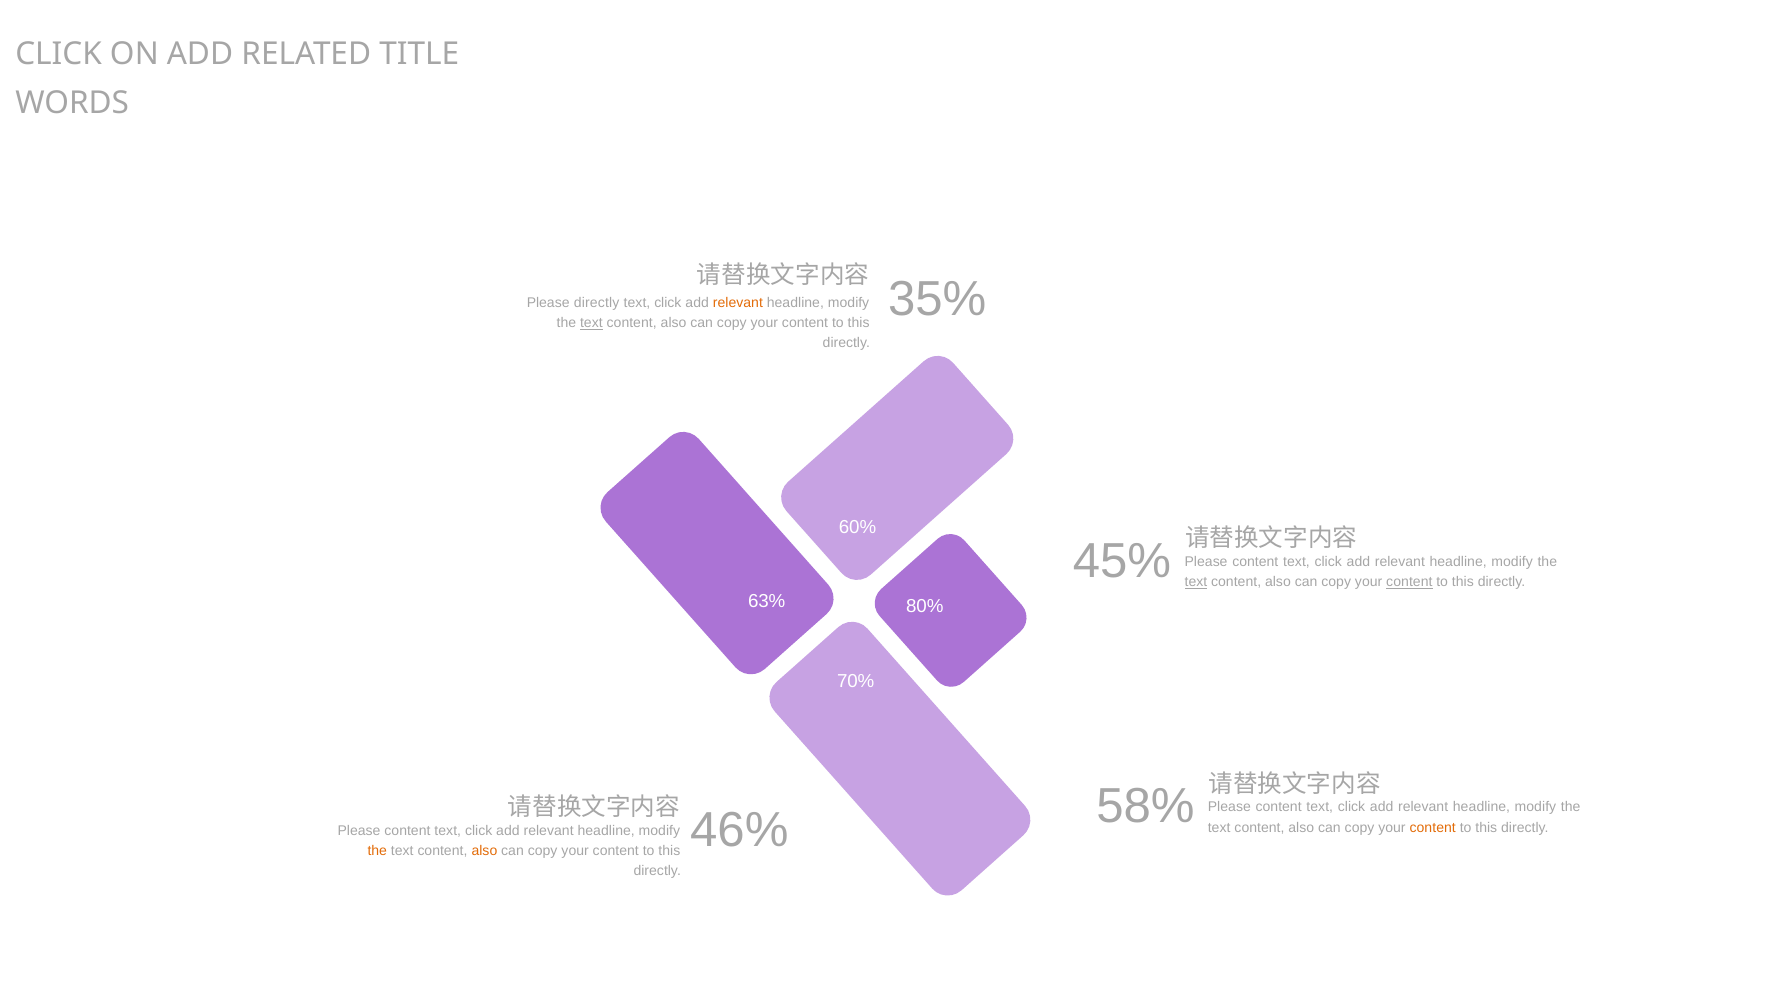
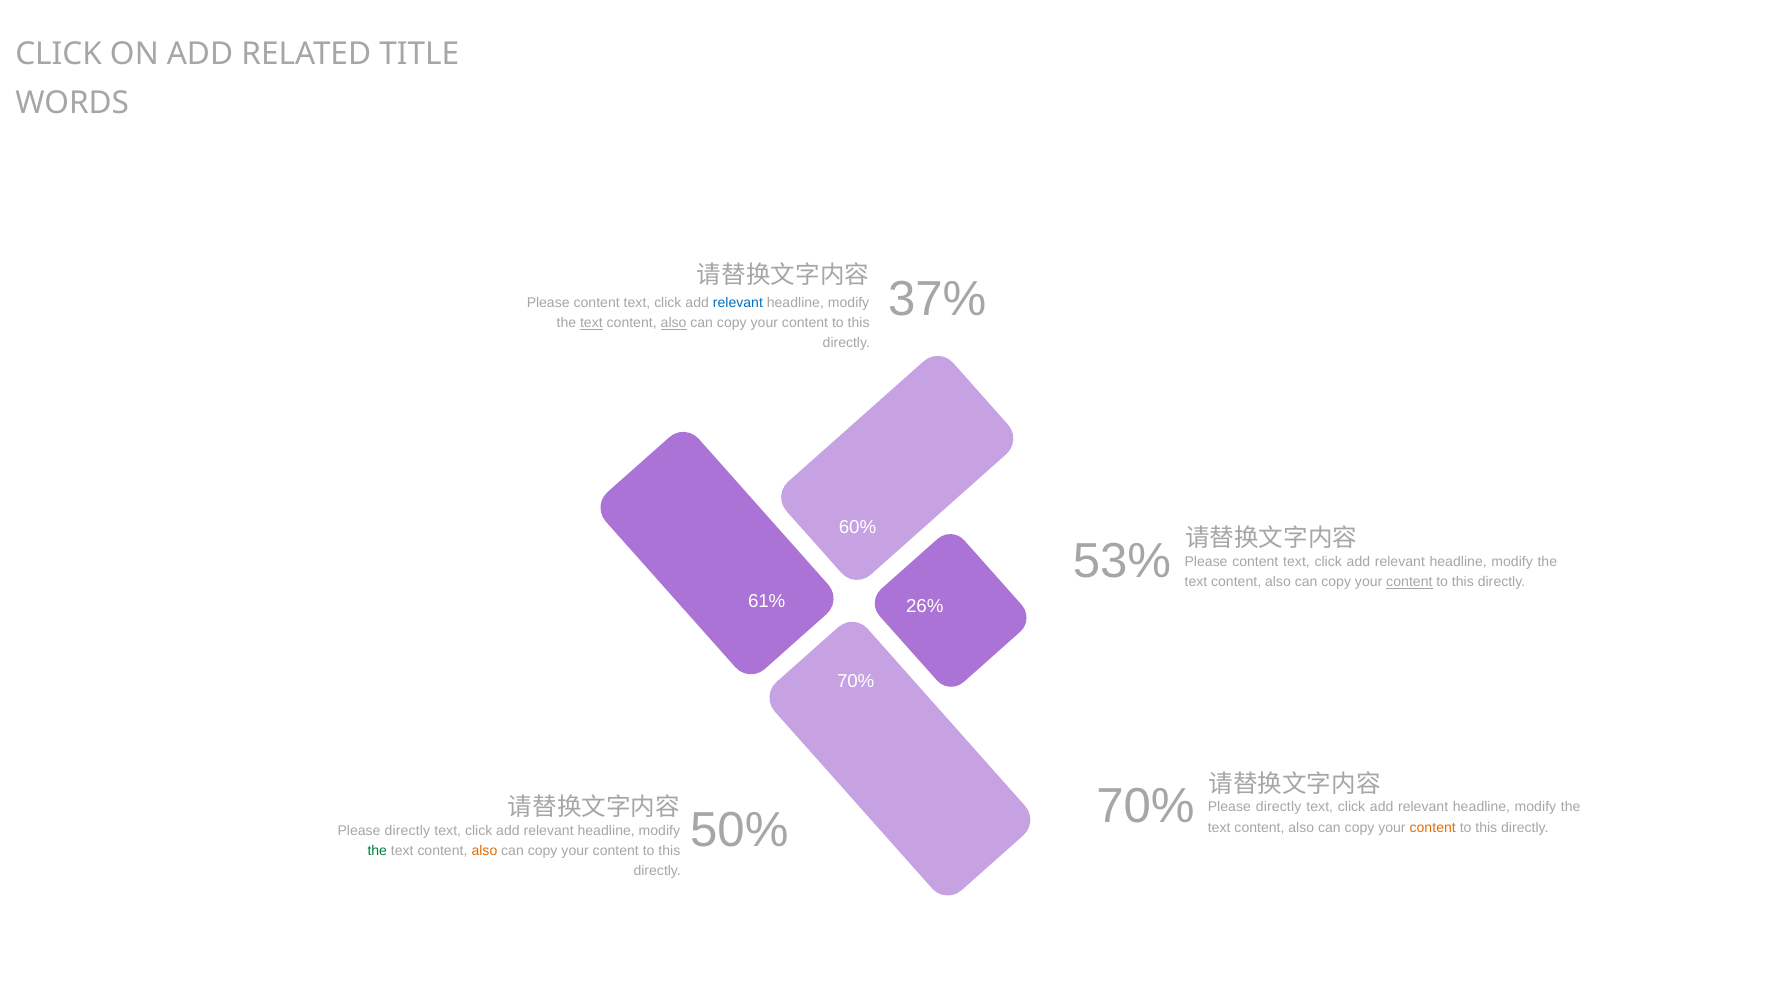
35%: 35% -> 37%
directly at (597, 303): directly -> content
relevant at (738, 303) colour: orange -> blue
also at (674, 323) underline: none -> present
45%: 45% -> 53%
text at (1196, 582) underline: present -> none
63%: 63% -> 61%
80%: 80% -> 26%
58% at (1145, 806): 58% -> 70%
content at (1279, 807): content -> directly
46%: 46% -> 50%
content at (407, 831): content -> directly
the at (377, 851) colour: orange -> green
